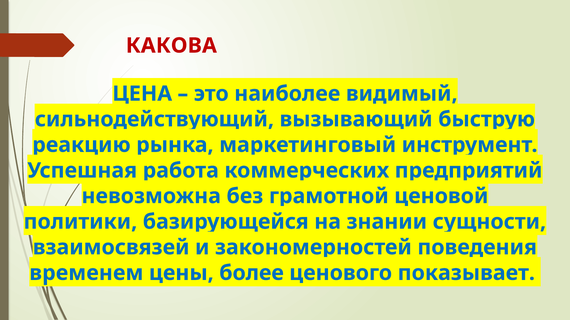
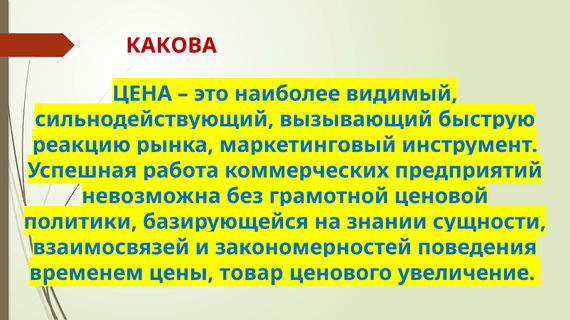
более: более -> товар
показывает: показывает -> увеличение
